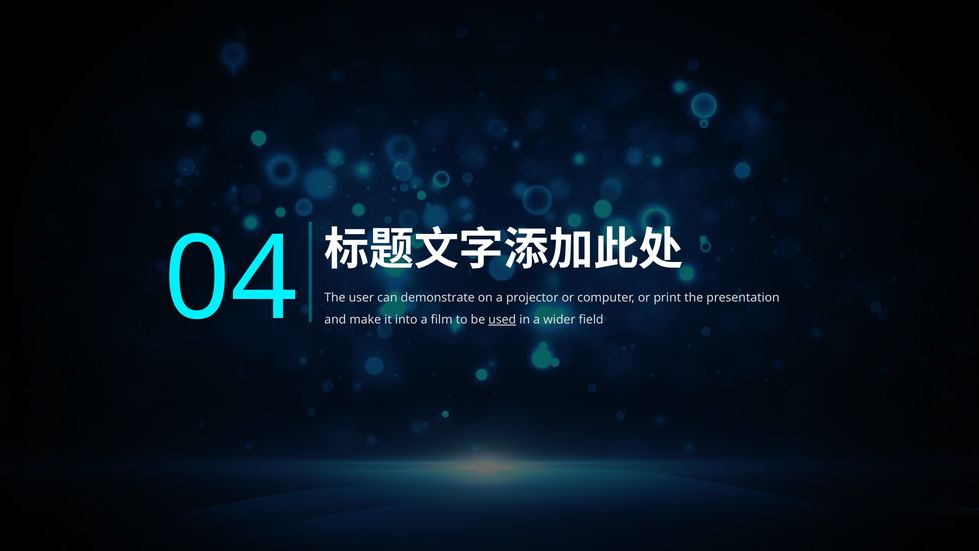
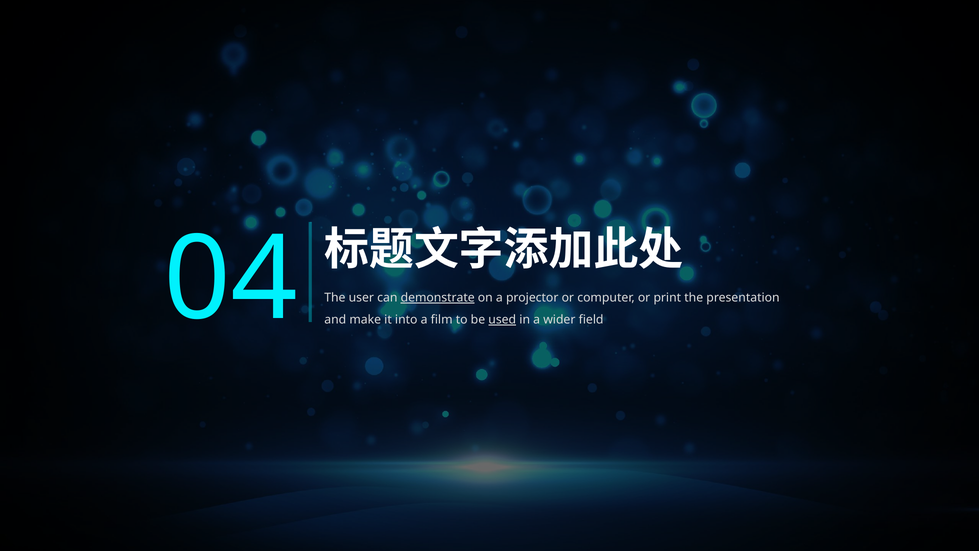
demonstrate underline: none -> present
